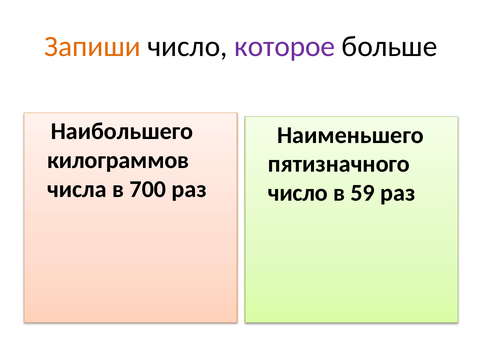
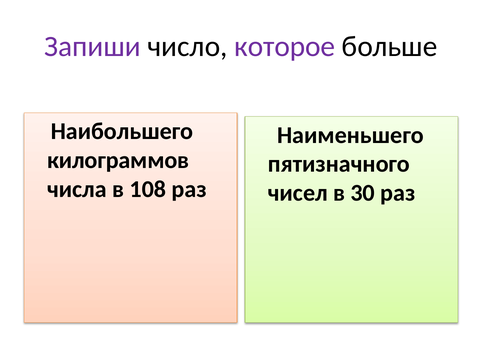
Запиши colour: orange -> purple
700: 700 -> 108
число at (298, 193): число -> чисел
59: 59 -> 30
